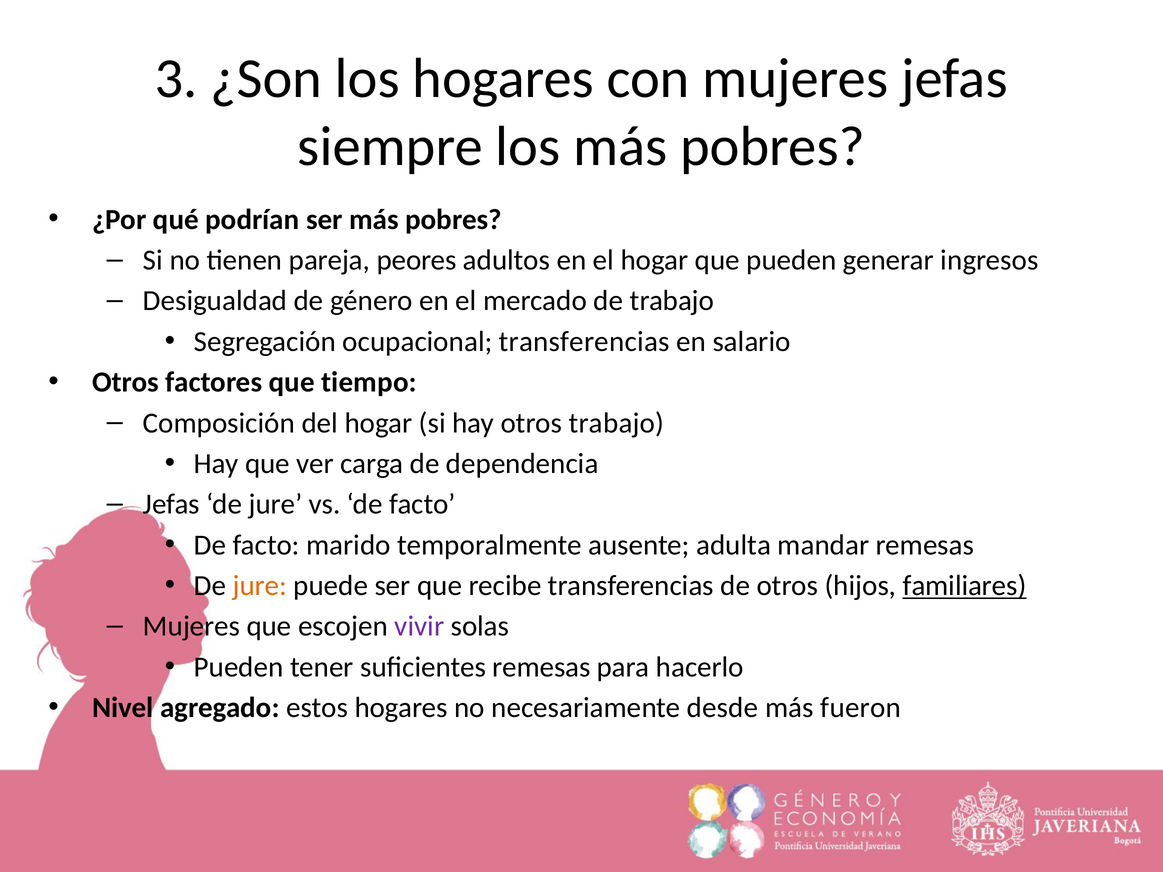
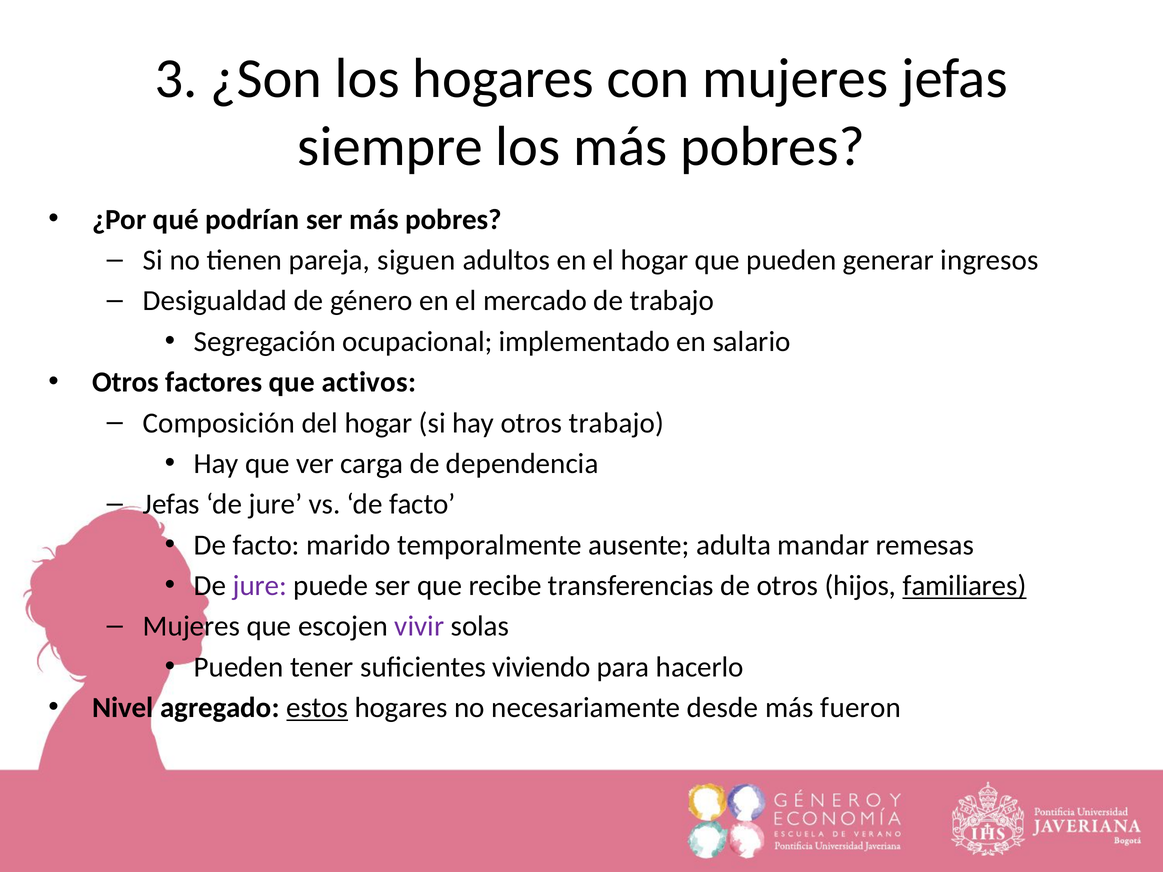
peores: peores -> siguen
ocupacional transferencias: transferencias -> implementado
tiempo: tiempo -> activos
jure at (260, 586) colour: orange -> purple
suficientes remesas: remesas -> viviendo
estos underline: none -> present
